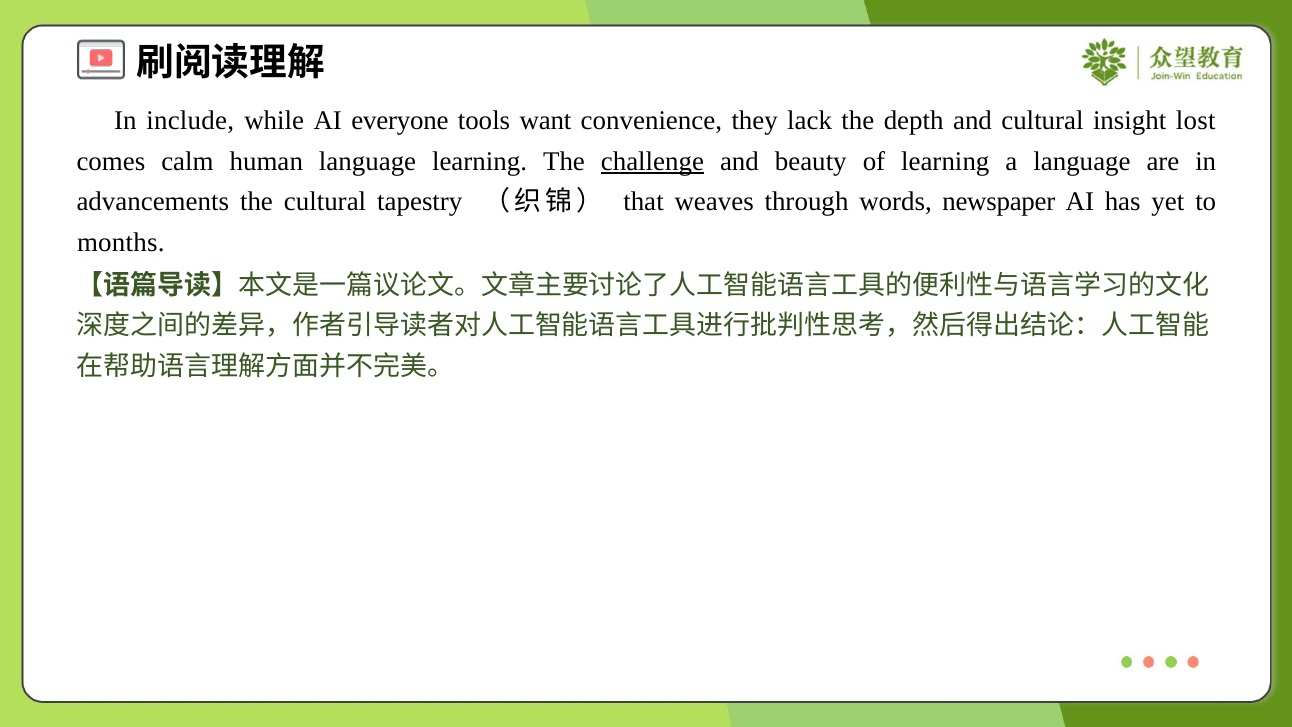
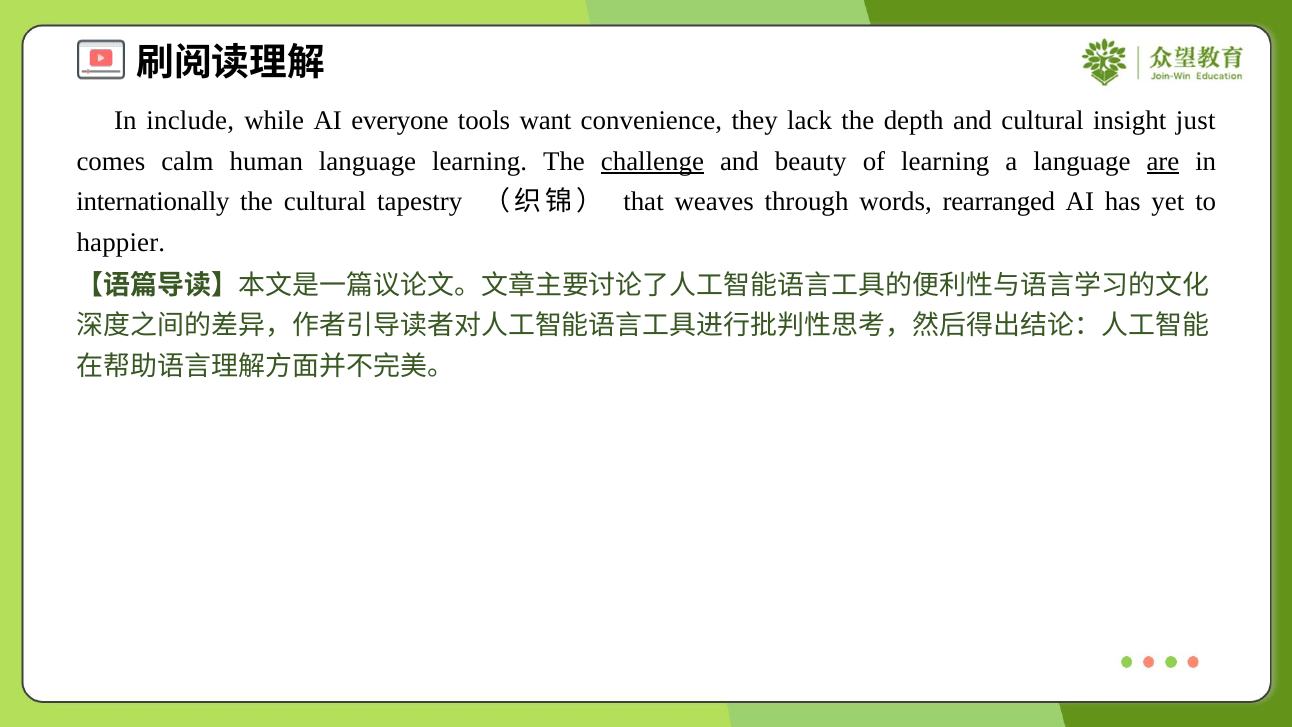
lost: lost -> just
are underline: none -> present
advancements: advancements -> internationally
newspaper: newspaper -> rearranged
months: months -> happier
